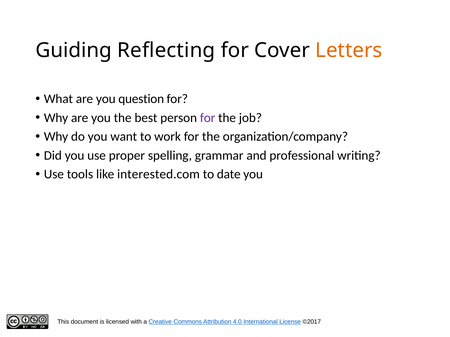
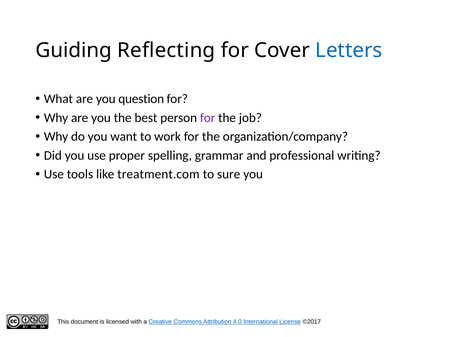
Letters colour: orange -> blue
interested.com: interested.com -> treatment.com
date: date -> sure
